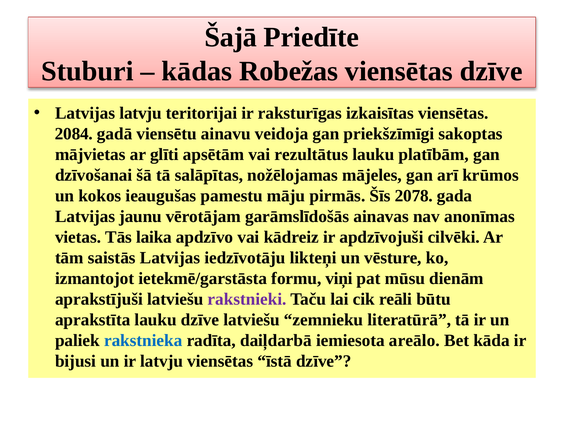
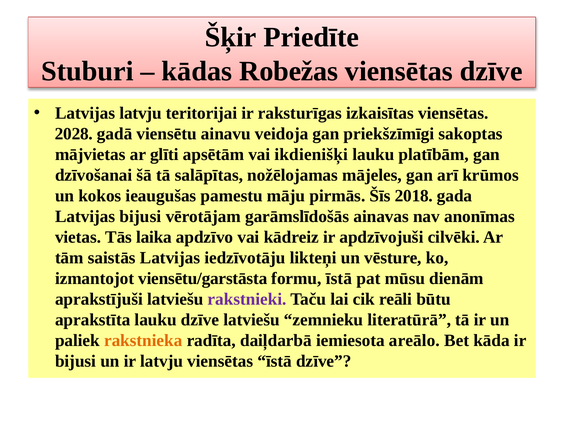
Šajā: Šajā -> Šķir
2084: 2084 -> 2028
rezultātus: rezultātus -> ikdienišķi
2078: 2078 -> 2018
Latvijas jaunu: jaunu -> bijusi
ietekmē/garstāsta: ietekmē/garstāsta -> viensētu/garstāsta
formu viņi: viņi -> īstā
rakstnieka colour: blue -> orange
